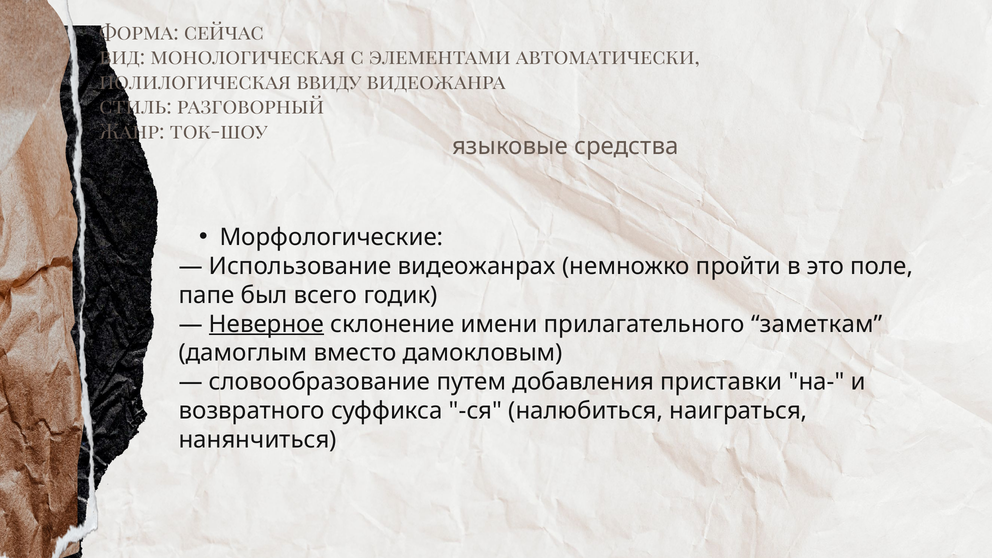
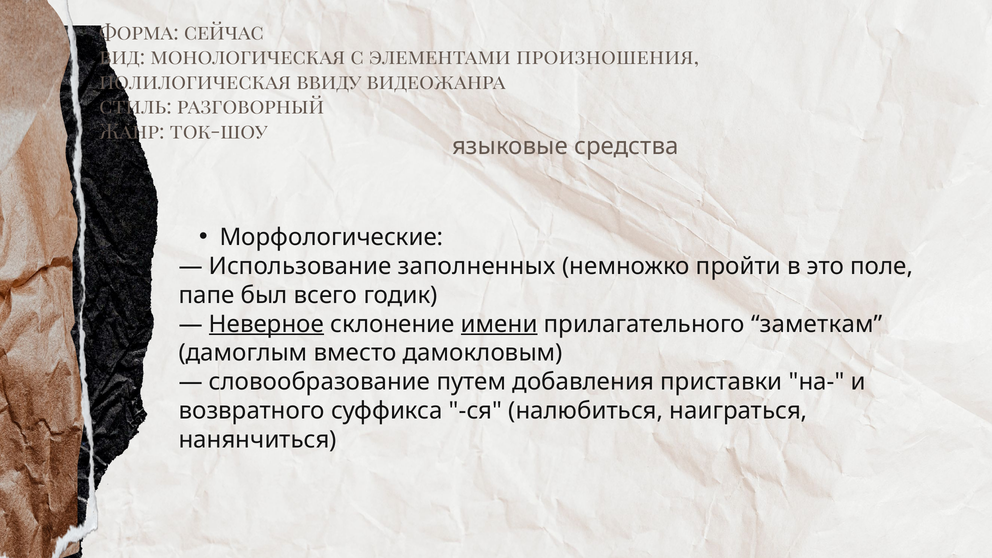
автоматически: автоматически -> произношения
видеожанрах: видеожанрах -> заполненных
имени underline: none -> present
